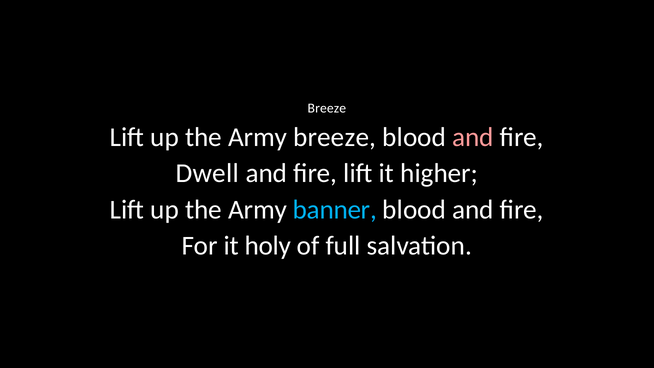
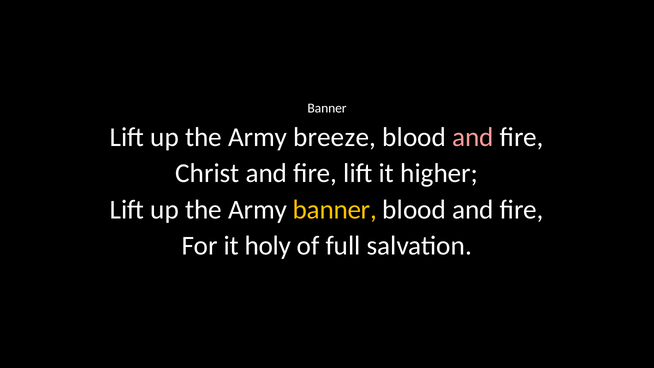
Breeze at (327, 108): Breeze -> Banner
Dwell: Dwell -> Christ
banner at (335, 209) colour: light blue -> yellow
